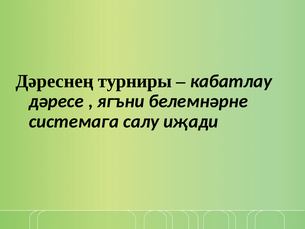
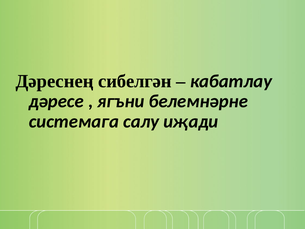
турниры: турниры -> сибелгән
